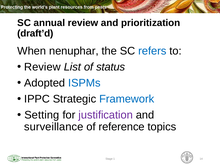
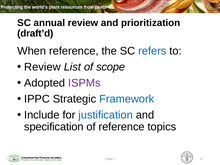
When nenuphar: nenuphar -> reference
status: status -> scope
ISPMs colour: blue -> purple
Setting: Setting -> Include
justification colour: purple -> blue
surveillance: surveillance -> specification
